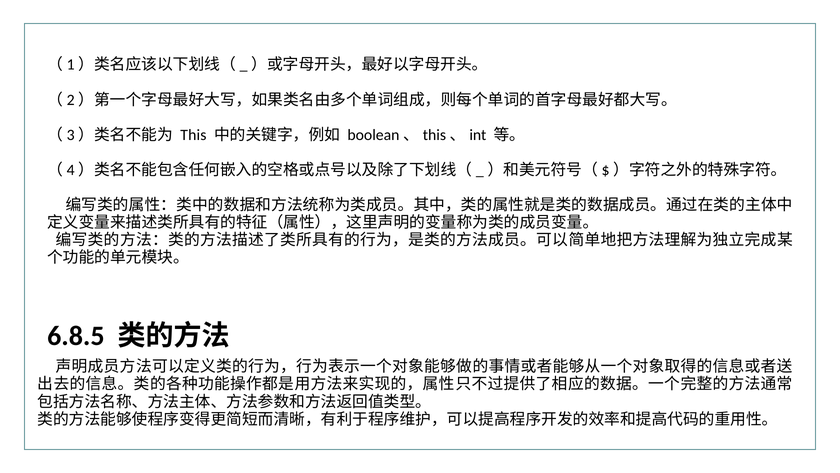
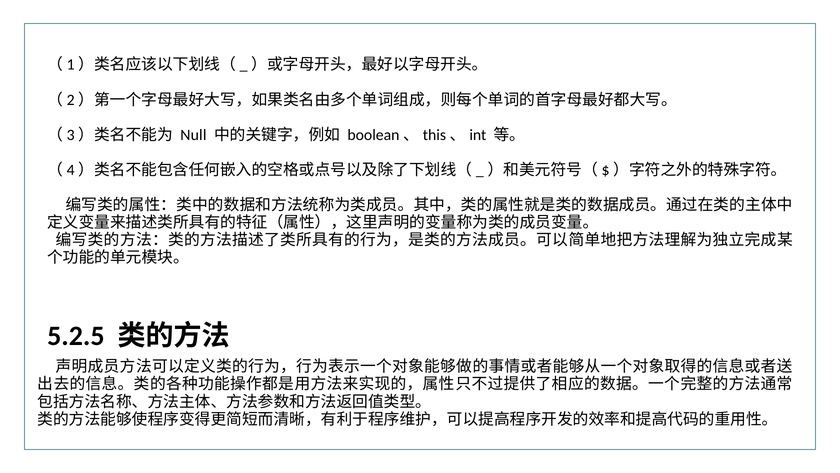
This: This -> Null
6.8.5: 6.8.5 -> 5.2.5
